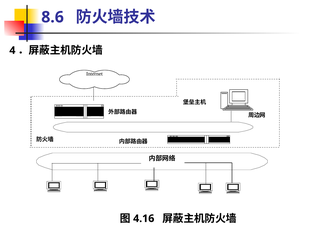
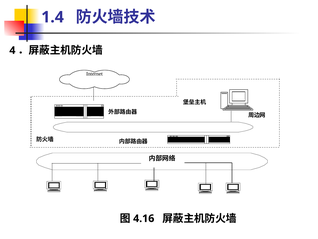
8.6: 8.6 -> 1.4
